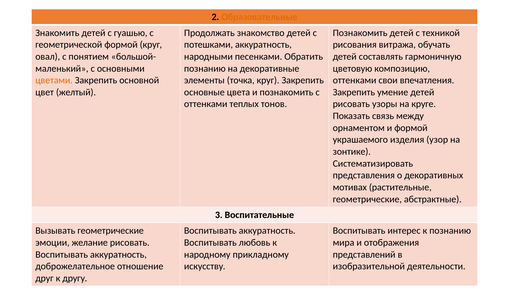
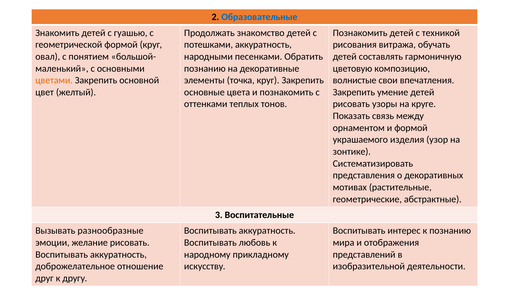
Образовательные colour: orange -> blue
оттенками at (355, 80): оттенками -> волнистые
Вызывать геометрические: геометрические -> разнообразные
